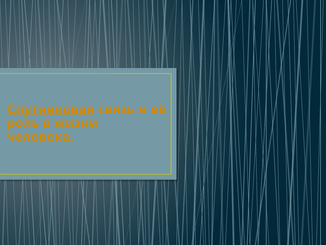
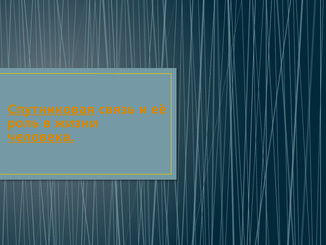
человека underline: none -> present
